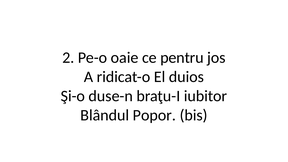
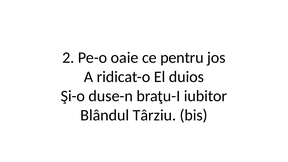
Popor: Popor -> Târziu
